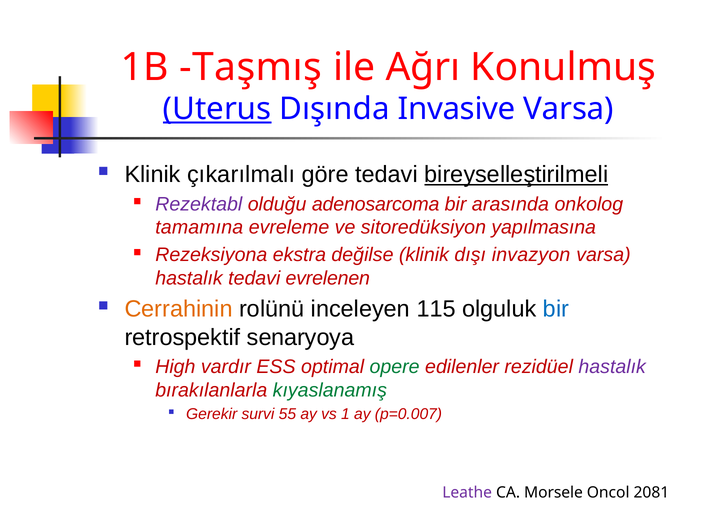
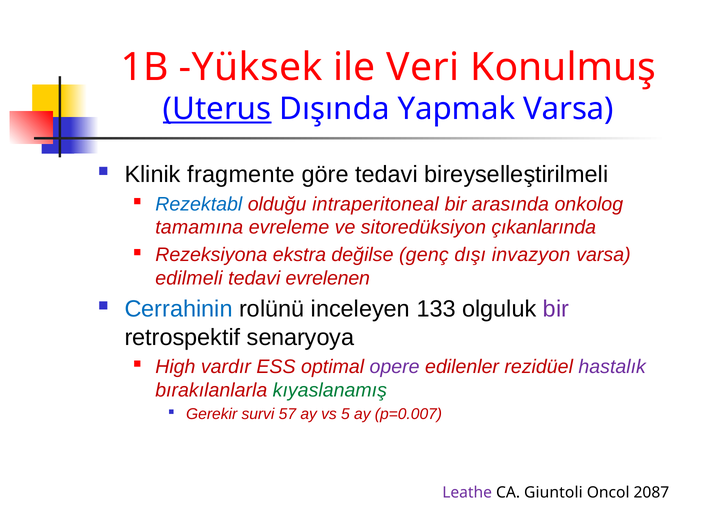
Taşmış: Taşmış -> Yüksek
Ağrı: Ağrı -> Veri
Invasive: Invasive -> Yapmak
çıkarılmalı: çıkarılmalı -> fragmente
bireyselleştirilmeli underline: present -> none
Rezektabl colour: purple -> blue
adenosarcoma: adenosarcoma -> intraperitoneal
yapılmasına: yapılmasına -> çıkanlarında
değilse klinik: klinik -> genç
hastalık at (189, 278): hastalık -> edilmeli
Cerrahinin colour: orange -> blue
115: 115 -> 133
bir at (556, 309) colour: blue -> purple
opere colour: green -> purple
55: 55 -> 57
1: 1 -> 5
Morsele: Morsele -> Giuntoli
2081: 2081 -> 2087
